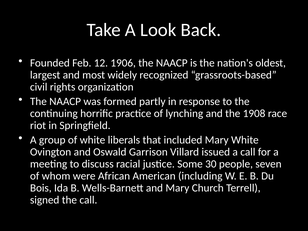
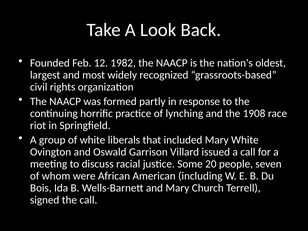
1906: 1906 -> 1982
30: 30 -> 20
